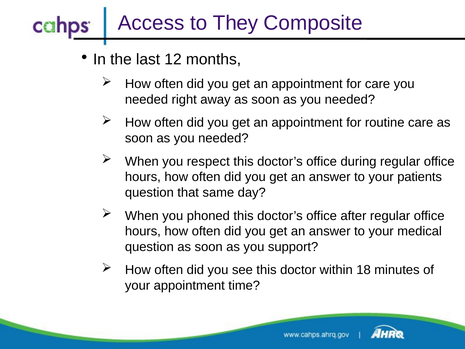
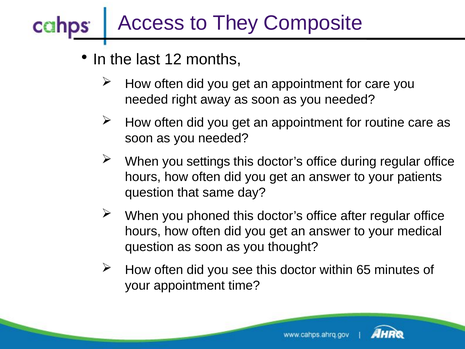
respect: respect -> settings
support: support -> thought
18: 18 -> 65
